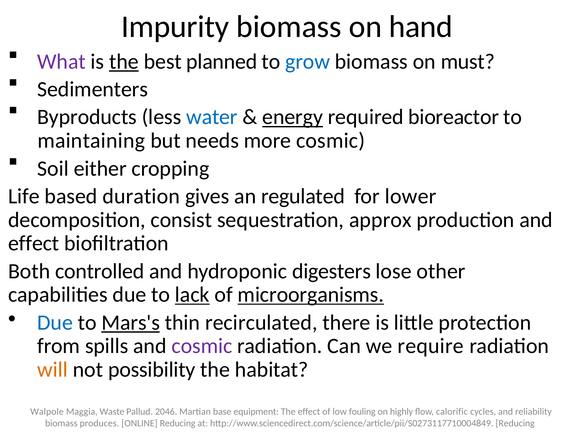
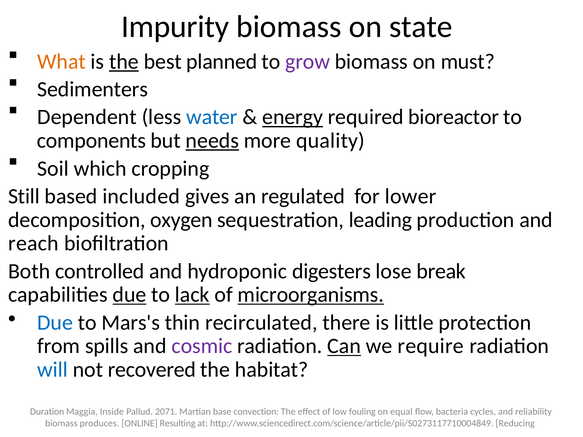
hand: hand -> state
What colour: purple -> orange
grow colour: blue -> purple
Byproducts: Byproducts -> Dependent
maintaining: maintaining -> components
needs underline: none -> present
more cosmic: cosmic -> quality
either: either -> which
Life: Life -> Still
duration: duration -> included
consist: consist -> oxygen
approx: approx -> leading
effect at (34, 244): effect -> reach
other: other -> break
due at (129, 295) underline: none -> present
Mars's underline: present -> none
Can underline: none -> present
will colour: orange -> blue
possibility: possibility -> recovered
Walpole: Walpole -> Duration
Waste: Waste -> Inside
2046: 2046 -> 2071
equipment: equipment -> convection
highly: highly -> equal
calorific: calorific -> bacteria
ONLINE Reducing: Reducing -> Resulting
